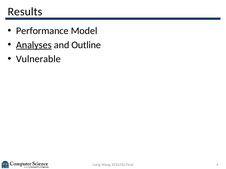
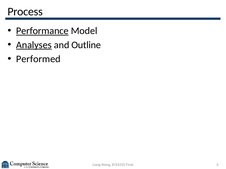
Results: Results -> Process
Performance underline: none -> present
Vulnerable: Vulnerable -> Performed
